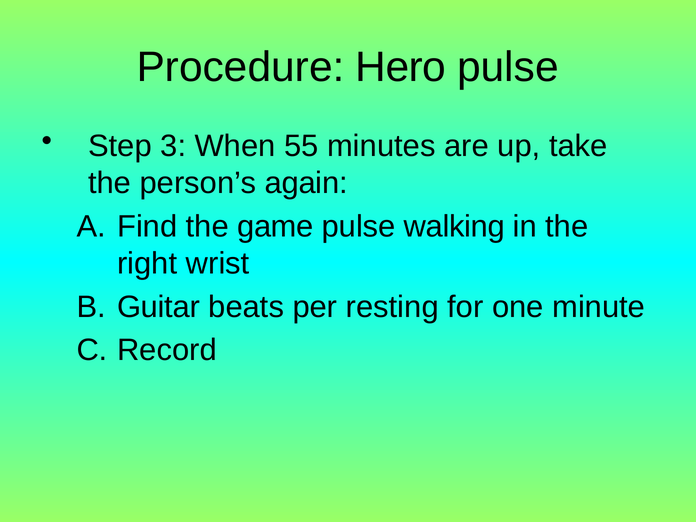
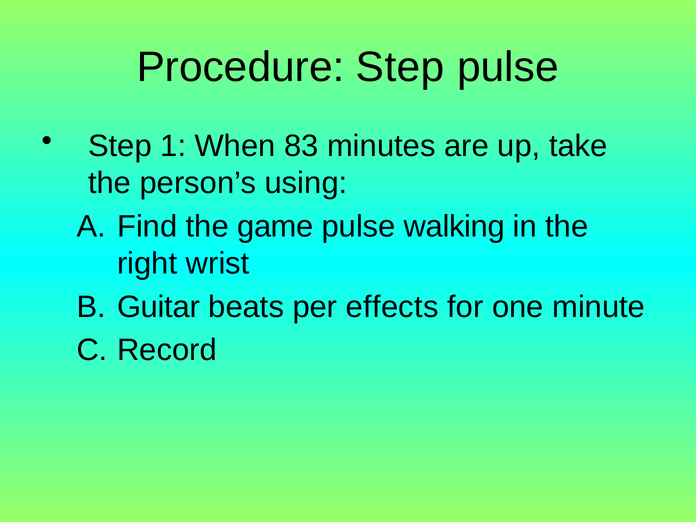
Procedure Hero: Hero -> Step
3: 3 -> 1
55: 55 -> 83
again: again -> using
resting: resting -> effects
